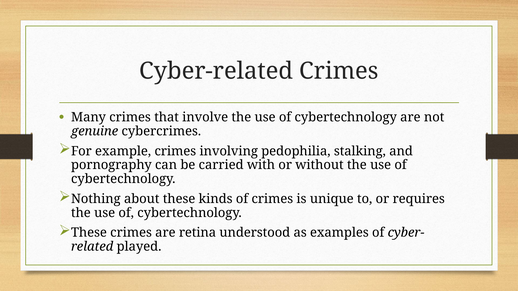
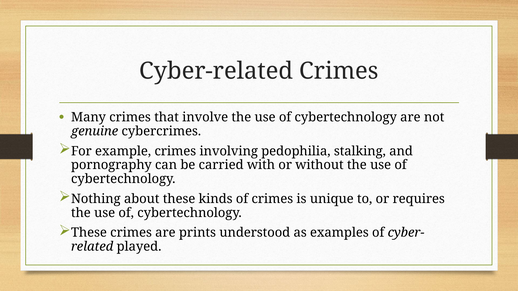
retina: retina -> prints
